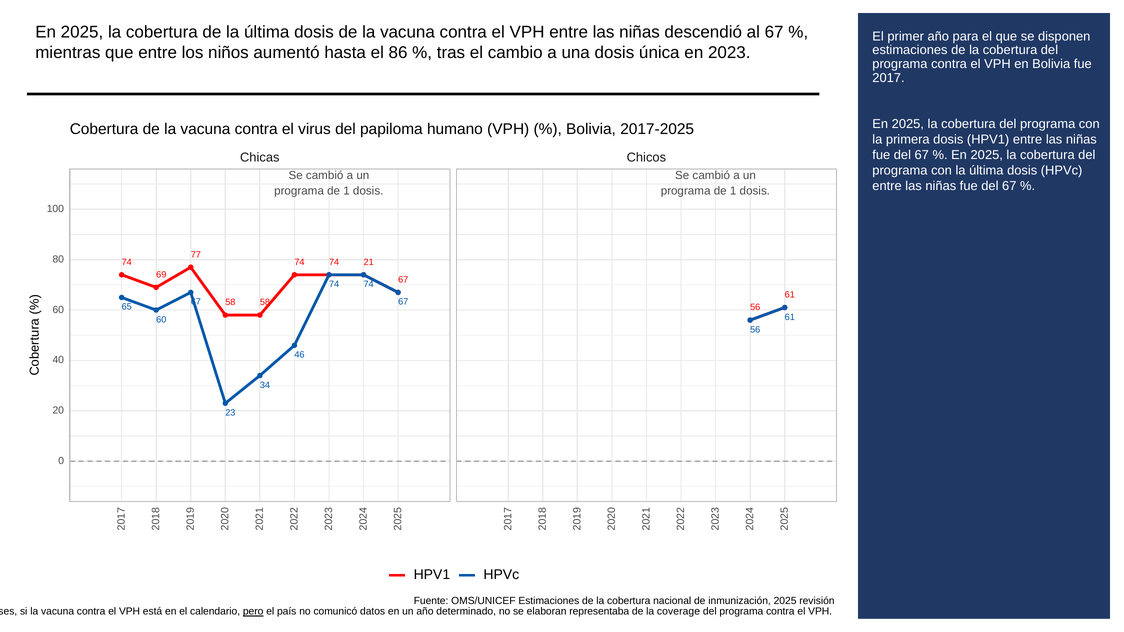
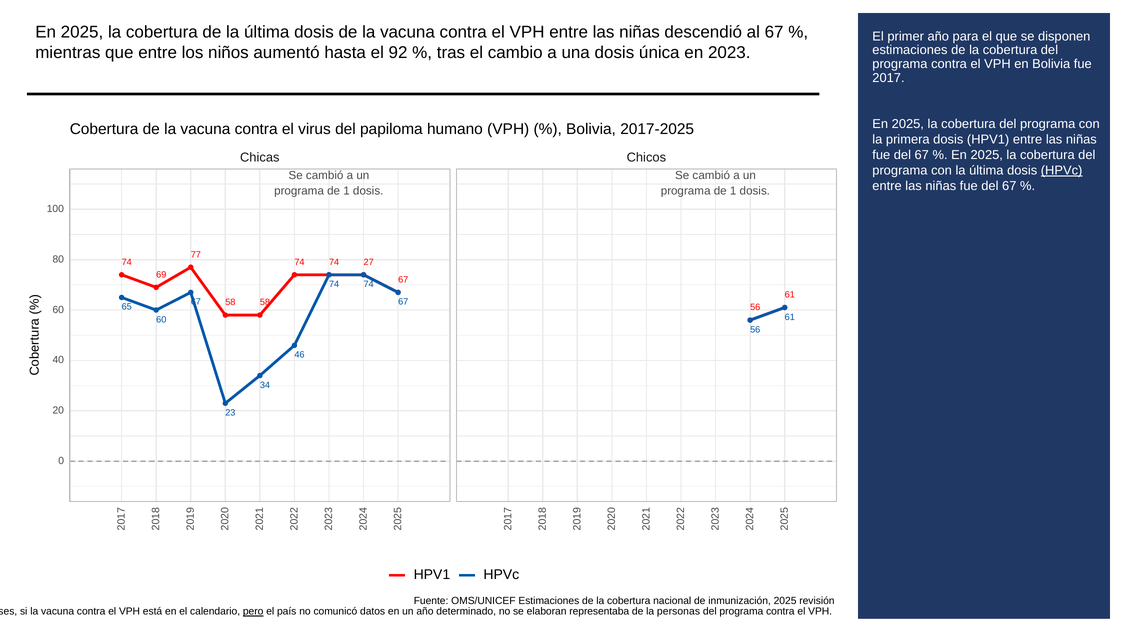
86: 86 -> 92
HPVc at (1062, 171) underline: none -> present
21: 21 -> 27
coverage: coverage -> personas
